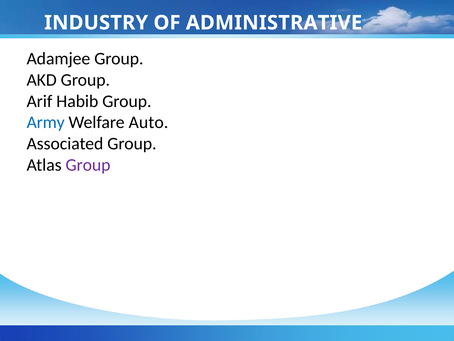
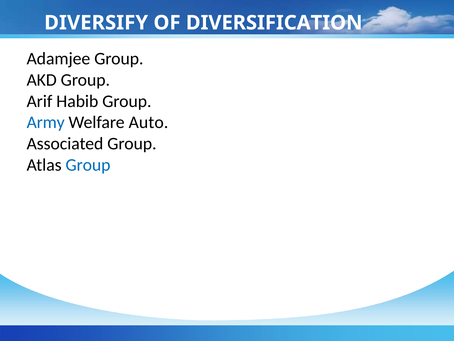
INDUSTRY: INDUSTRY -> DIVERSIFY
ADMINISTRATIVE: ADMINISTRATIVE -> DIVERSIFICATION
Group at (88, 165) colour: purple -> blue
